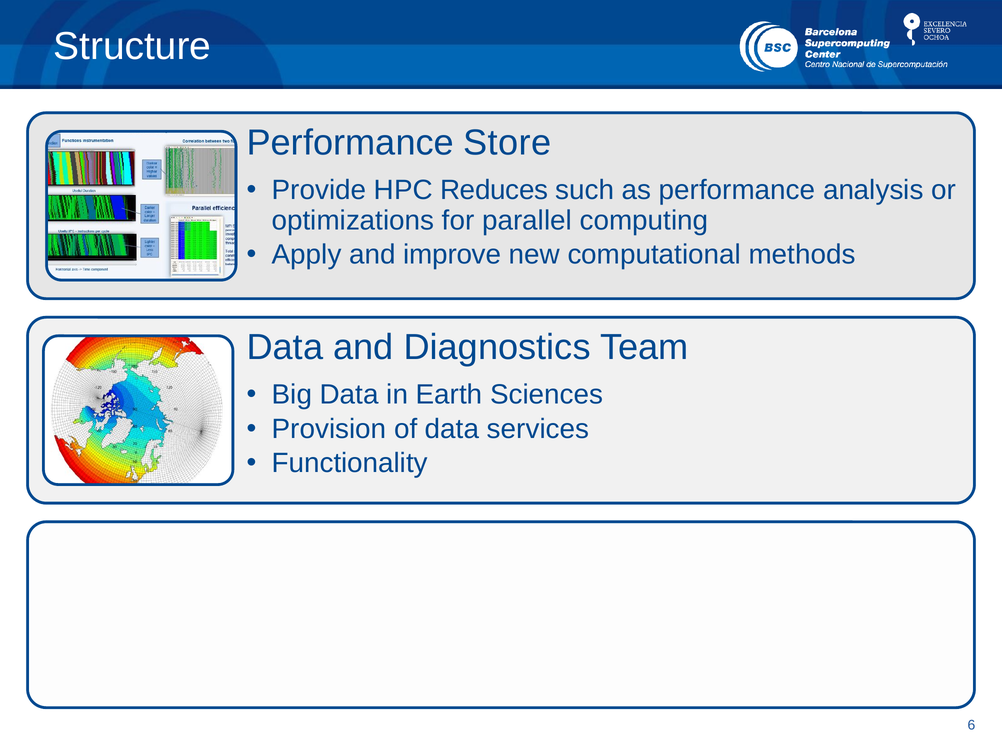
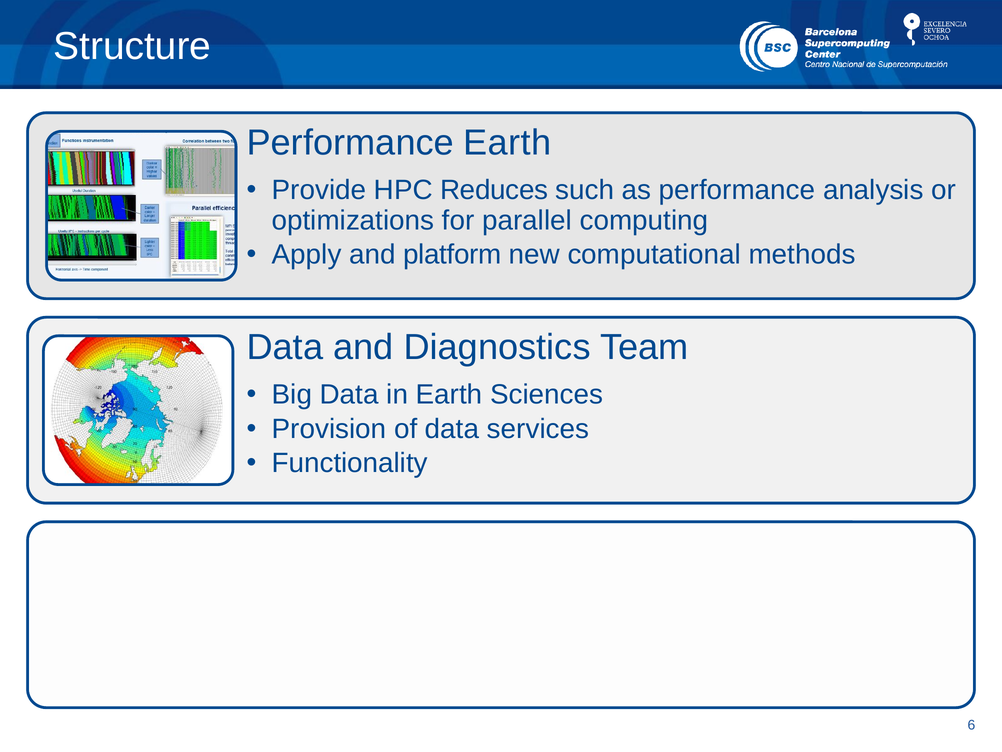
Performance Store: Store -> Earth
improve: improve -> platform
